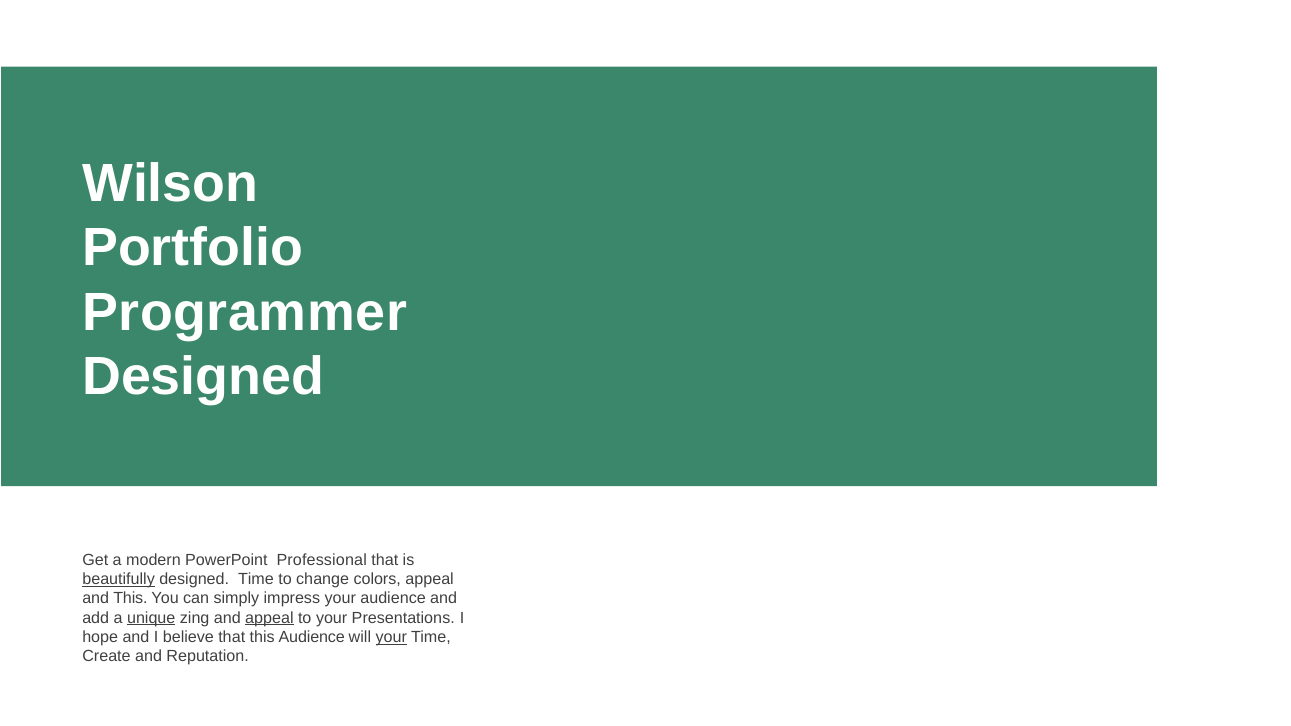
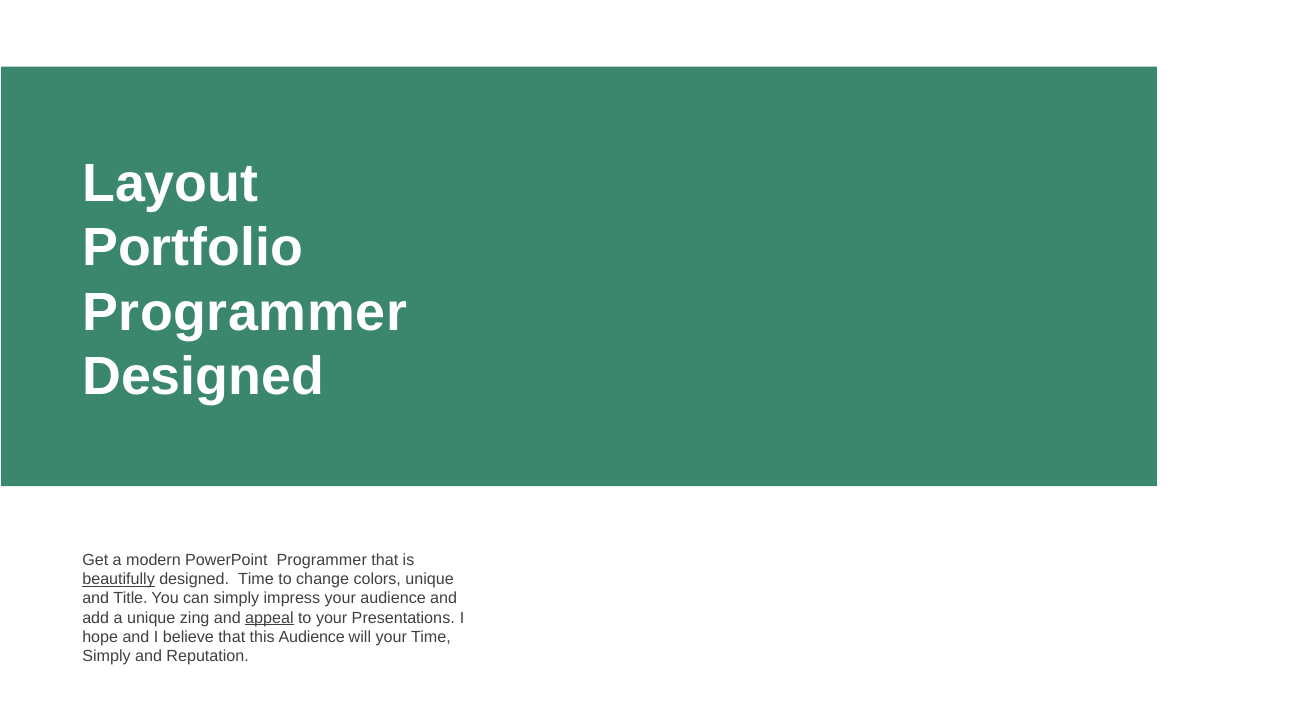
Wilson: Wilson -> Layout
PowerPoint Professional: Professional -> Programmer
colors appeal: appeal -> unique
and This: This -> Title
unique at (151, 618) underline: present -> none
your at (391, 637) underline: present -> none
Create at (107, 657): Create -> Simply
